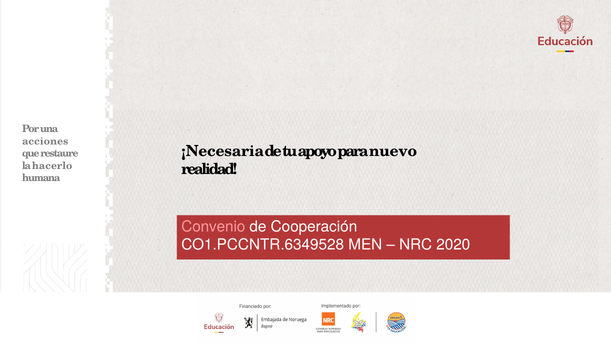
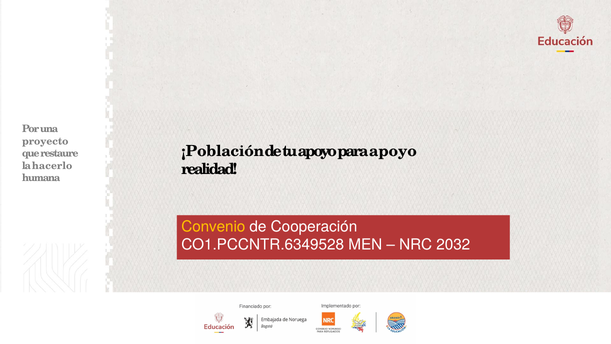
acciones: acciones -> proyecto
¡Necesaria: ¡Necesaria -> ¡Población
para nuevo: nuevo -> apoyo
Convenio colour: pink -> yellow
2020: 2020 -> 2032
